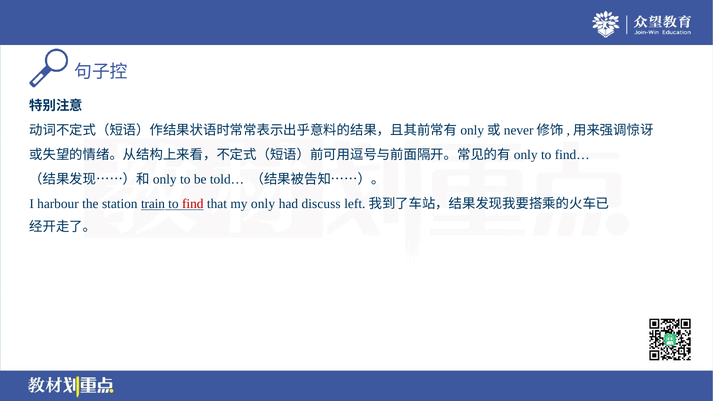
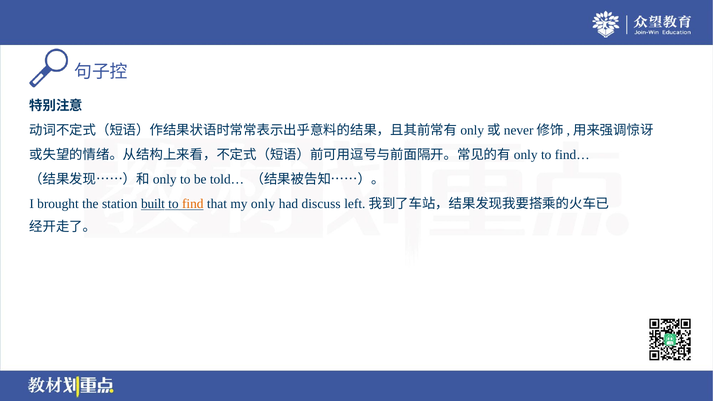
harbour: harbour -> brought
train: train -> built
find colour: red -> orange
